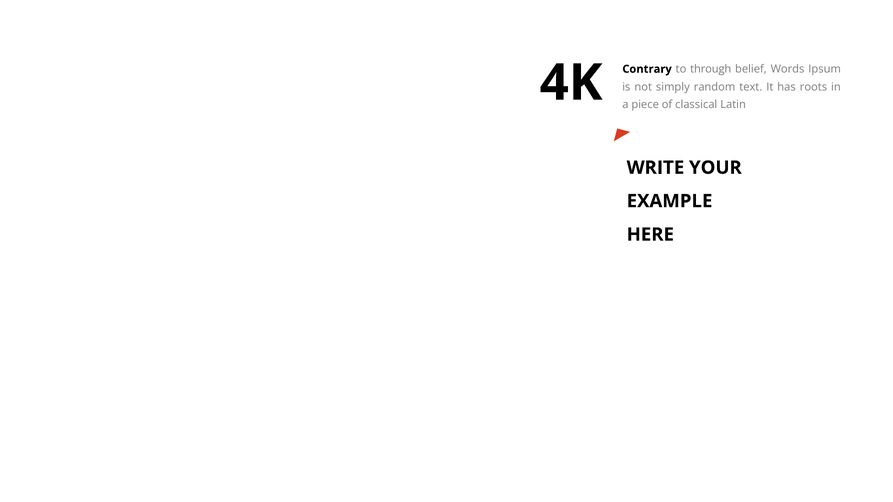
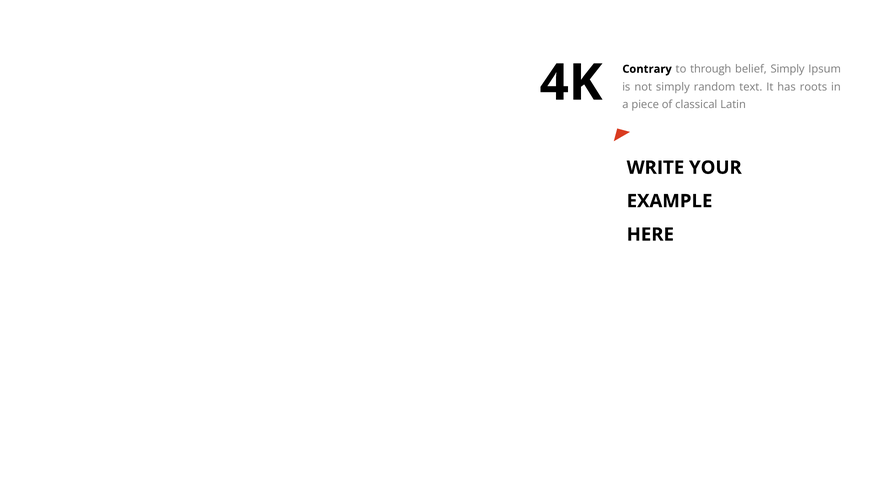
belief Words: Words -> Simply
